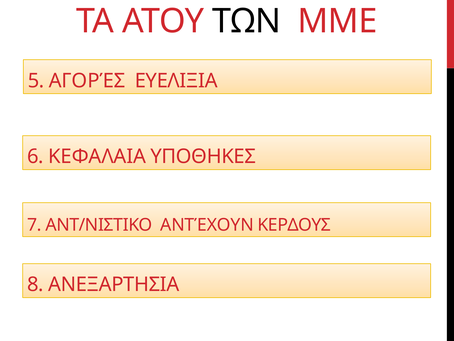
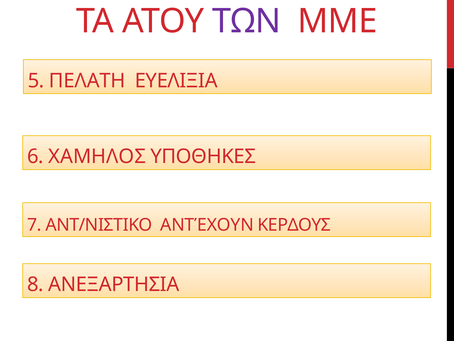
ΤΩΝ colour: black -> purple
ΑΓΟΡΈΣ: ΑΓΟΡΈΣ -> ΠΕΛΑΤΗ
ΚΕΦΑΛΑΙΑ: ΚΕΦΑΛΑΙΑ -> ΧΑΜΗΛΟΣ
